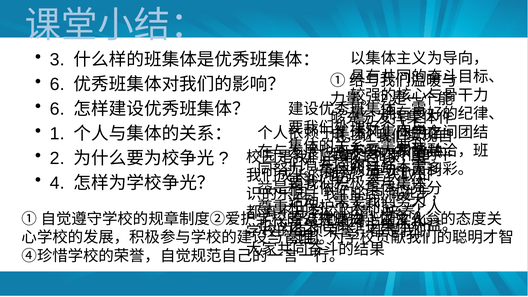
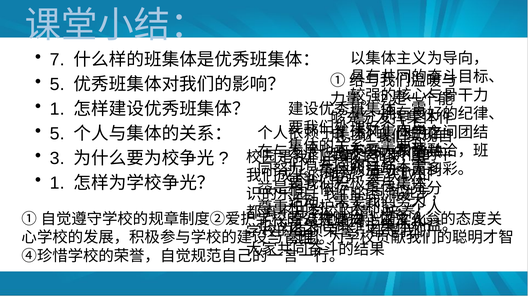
3: 3 -> 7
6 at (57, 84): 6 -> 5
6 at (57, 109): 6 -> 1
1 at (57, 134): 1 -> 5
2: 2 -> 3
4 at (57, 183): 4 -> 1
